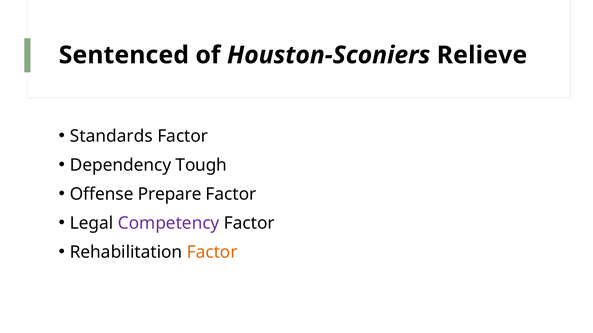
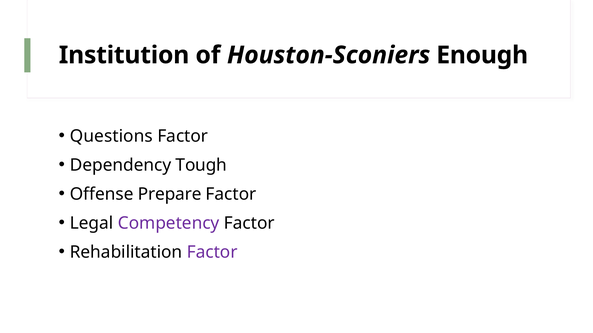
Sentenced: Sentenced -> Institution
Relieve: Relieve -> Enough
Standards: Standards -> Questions
Factor at (212, 252) colour: orange -> purple
